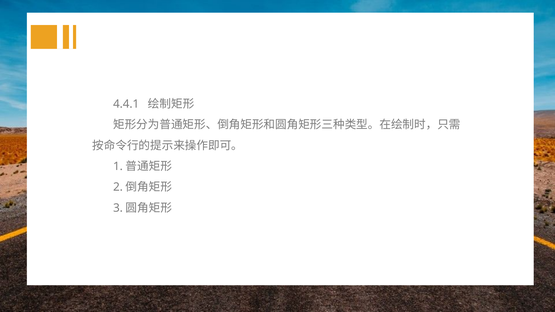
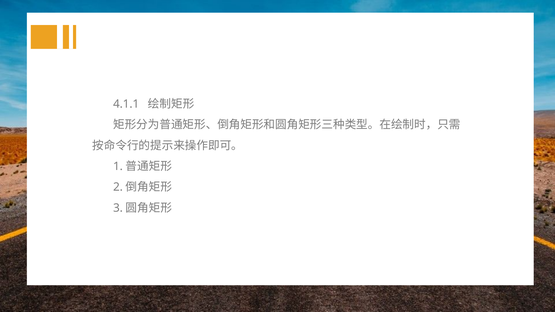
4.4.1: 4.4.1 -> 4.1.1
